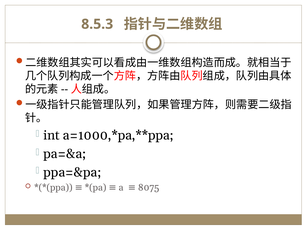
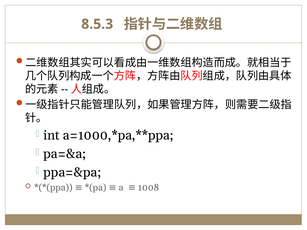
8075: 8075 -> 1008
